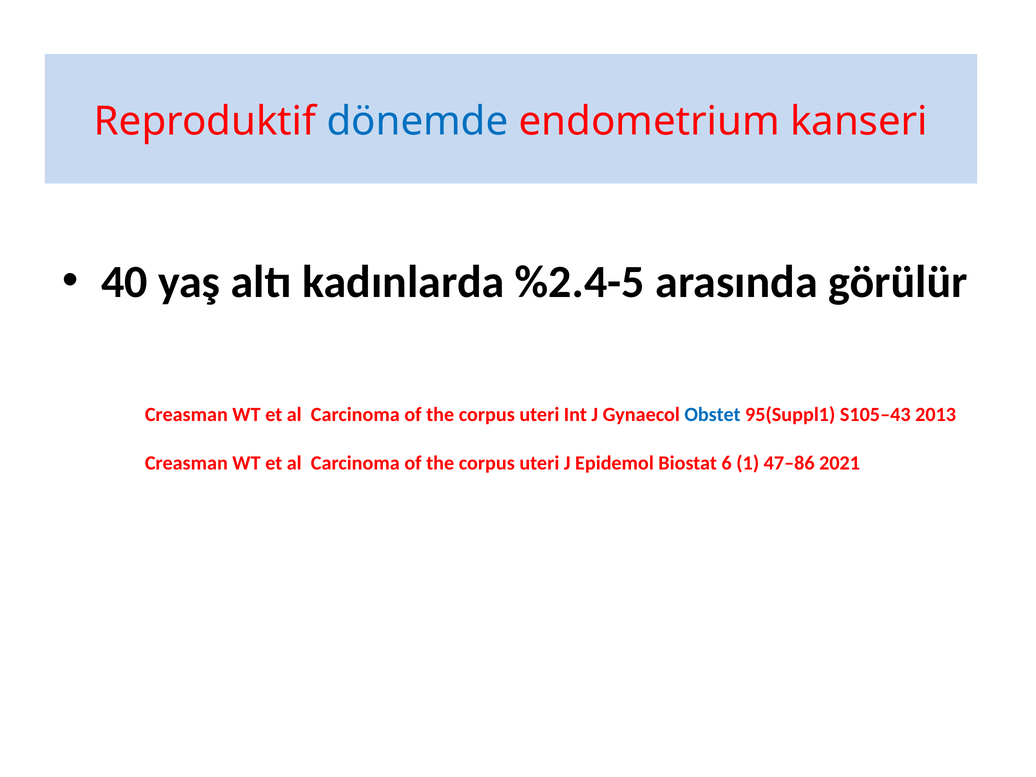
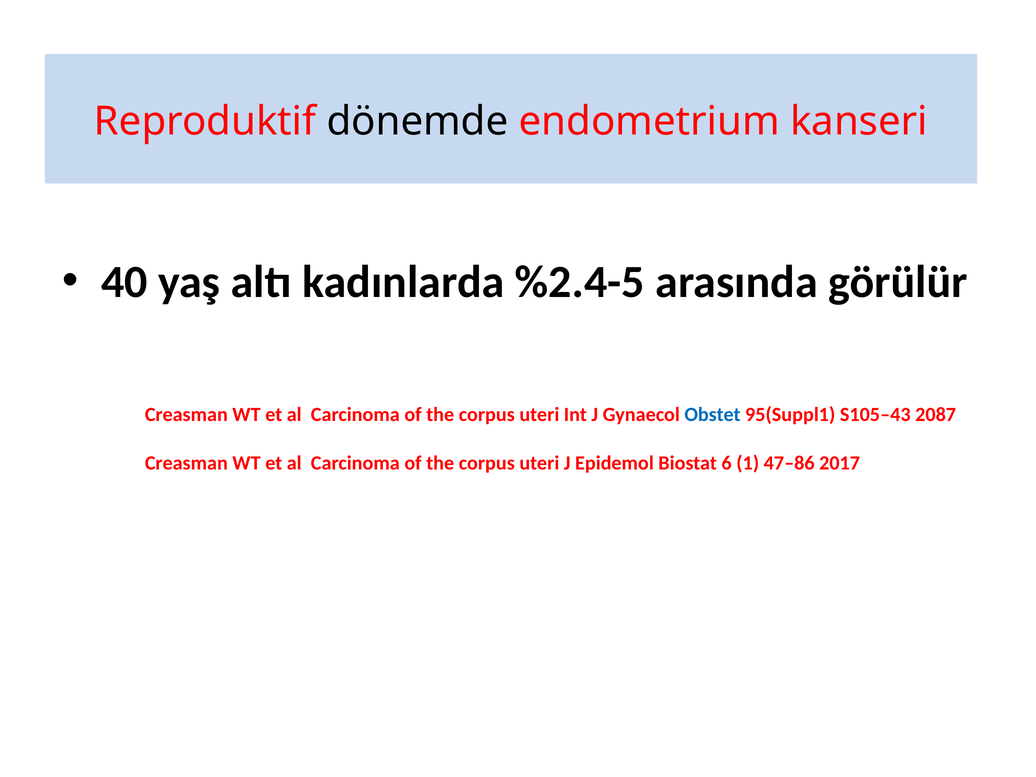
dönemde colour: blue -> black
2013: 2013 -> 2087
2021: 2021 -> 2017
